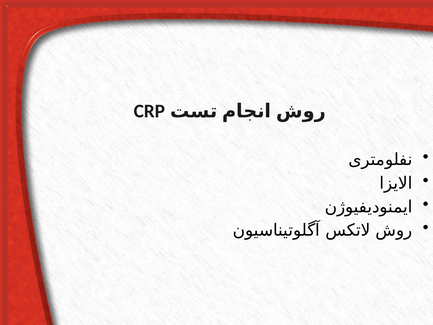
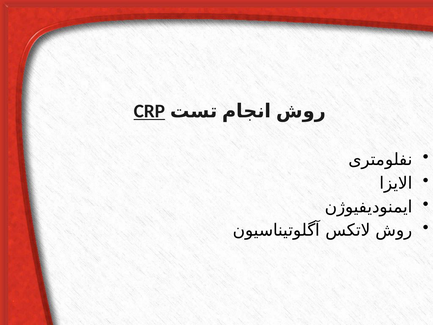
CRP underline: none -> present
